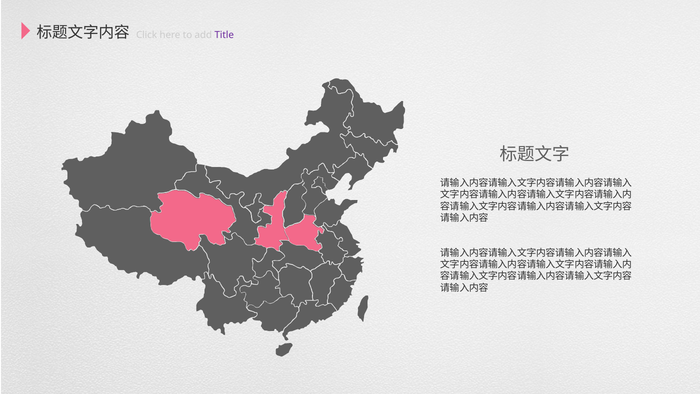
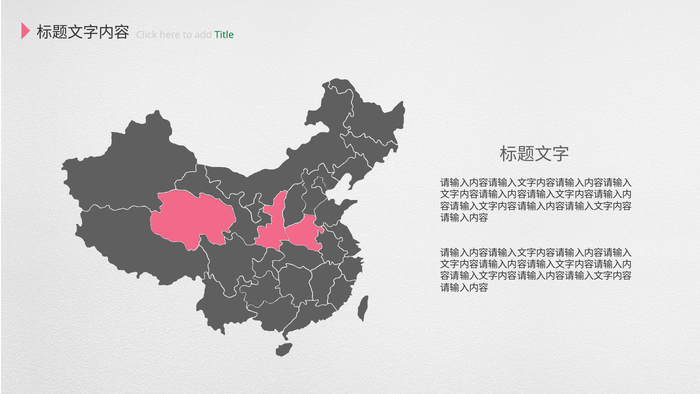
Title colour: purple -> green
